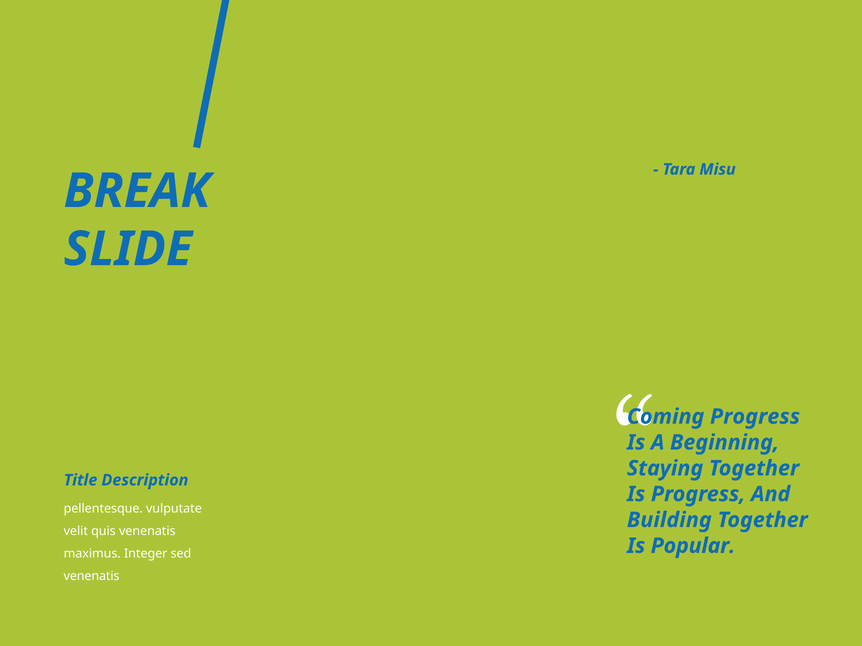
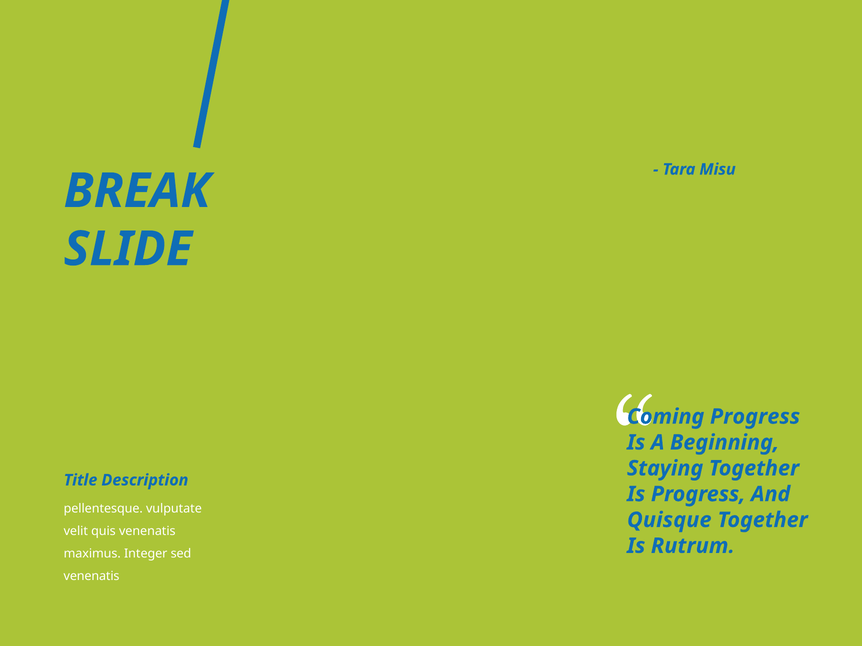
Building: Building -> Quisque
Popular: Popular -> Rutrum
